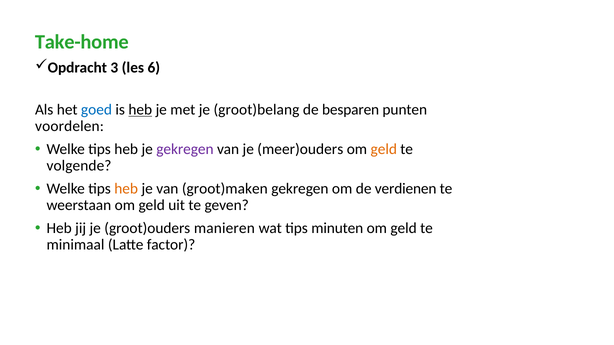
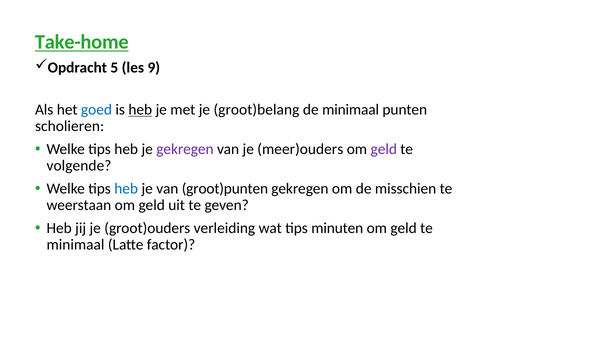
Take-home underline: none -> present
3: 3 -> 5
6: 6 -> 9
de besparen: besparen -> minimaal
voordelen: voordelen -> scholieren
geld at (384, 149) colour: orange -> purple
heb at (126, 189) colour: orange -> blue
groot)maken: groot)maken -> groot)punten
verdienen: verdienen -> misschien
manieren: manieren -> verleiding
